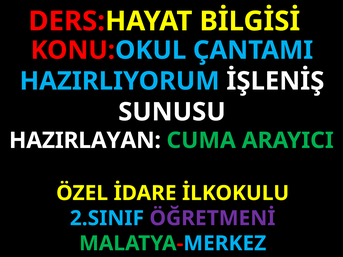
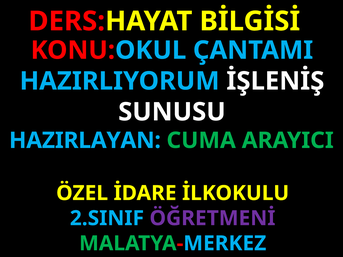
HAZIRLAYAN colour: white -> light blue
